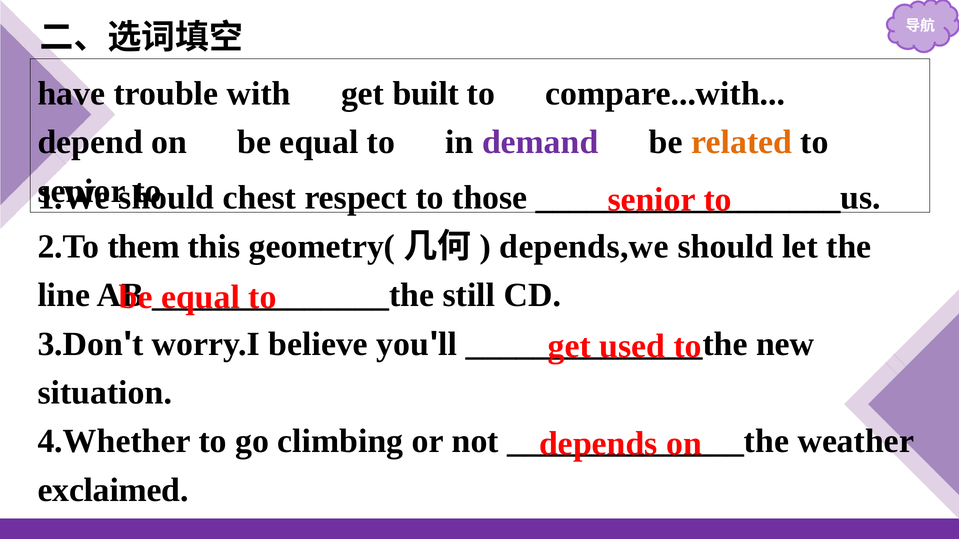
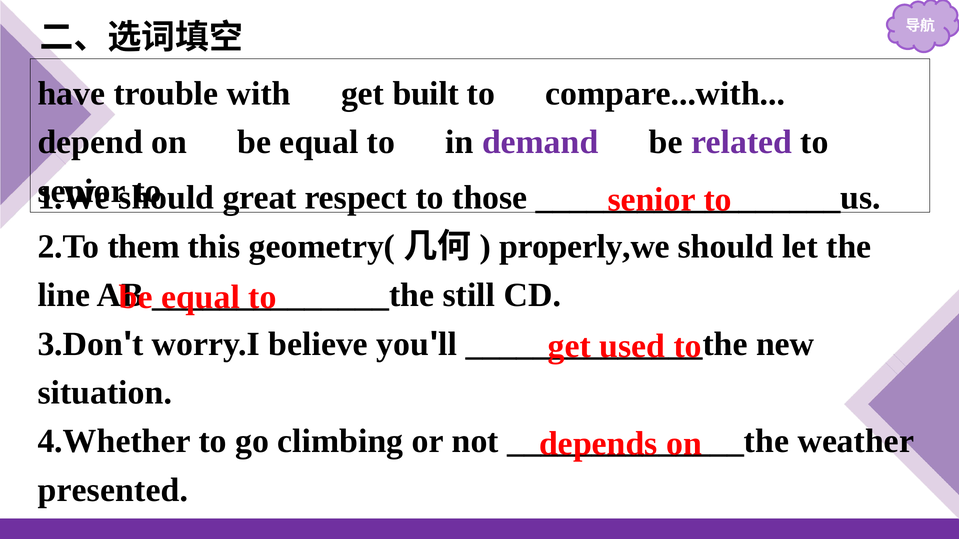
related colour: orange -> purple
chest: chest -> great
depends,we: depends,we -> properly,we
exclaimed: exclaimed -> presented
